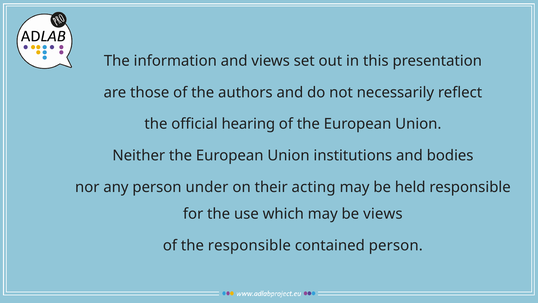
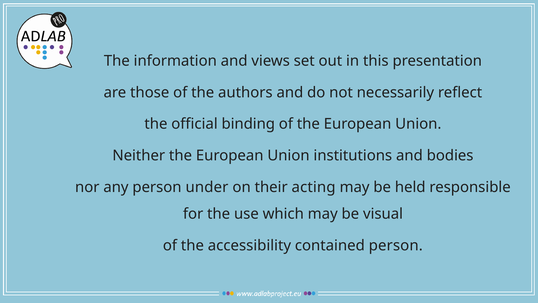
hearing: hearing -> binding
be views: views -> visual
the responsible: responsible -> accessibility
